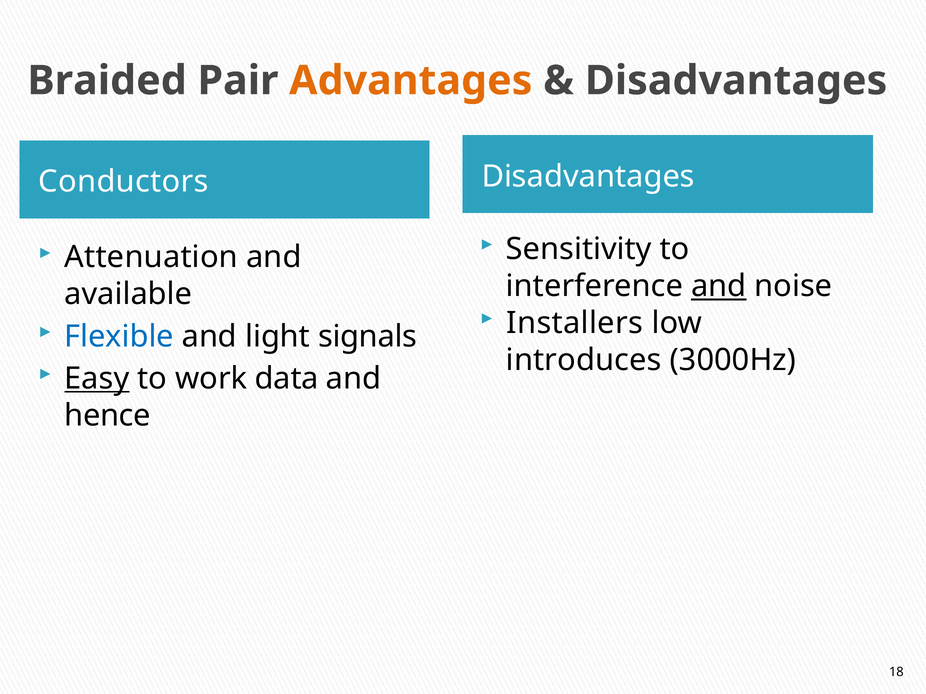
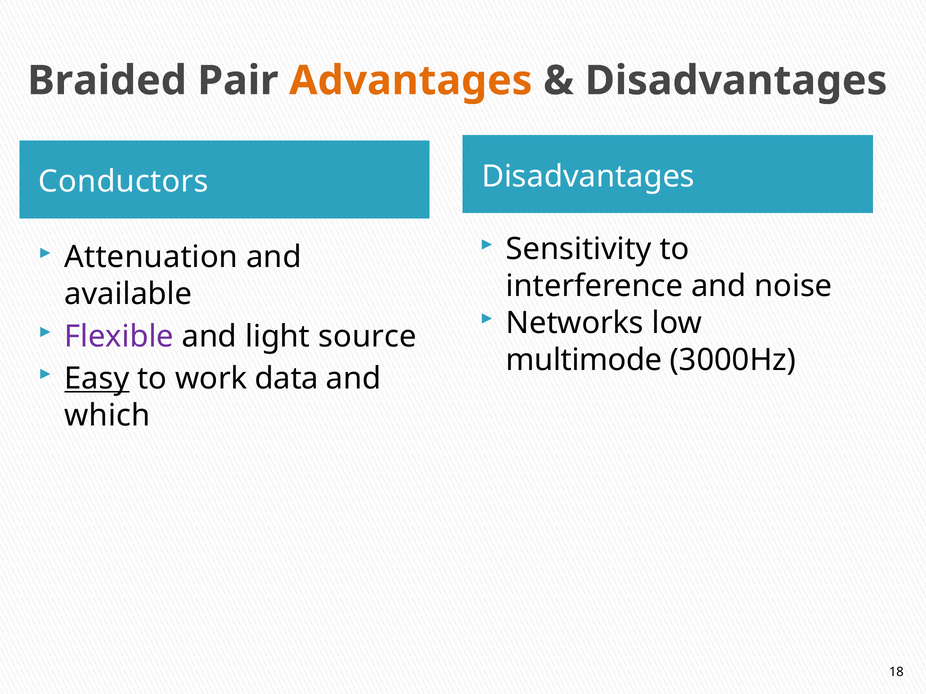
and at (719, 286) underline: present -> none
Installers: Installers -> Networks
Flexible colour: blue -> purple
signals: signals -> source
introduces: introduces -> multimode
hence: hence -> which
